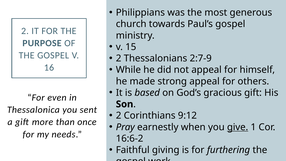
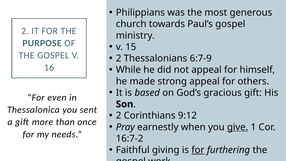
2:7-9: 2:7-9 -> 6:7-9
16:6-2: 16:6-2 -> 16:7-2
for at (198, 150) underline: none -> present
